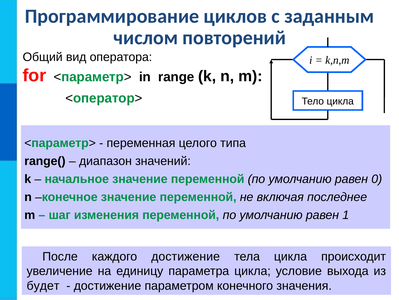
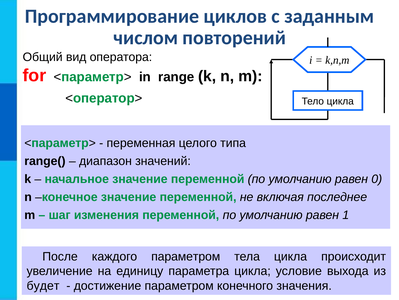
каждого достижение: достижение -> параметром
